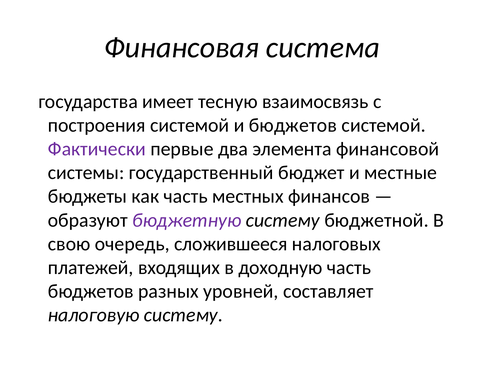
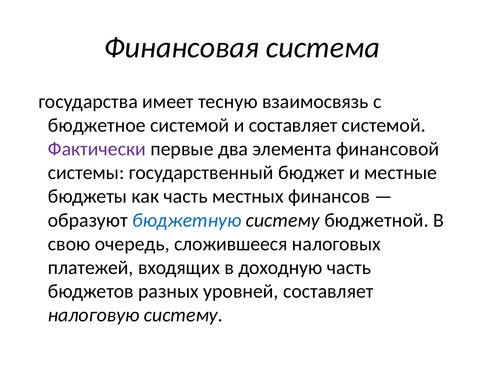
построения: построения -> бюджетное
и бюджетов: бюджетов -> составляет
бюджетную colour: purple -> blue
